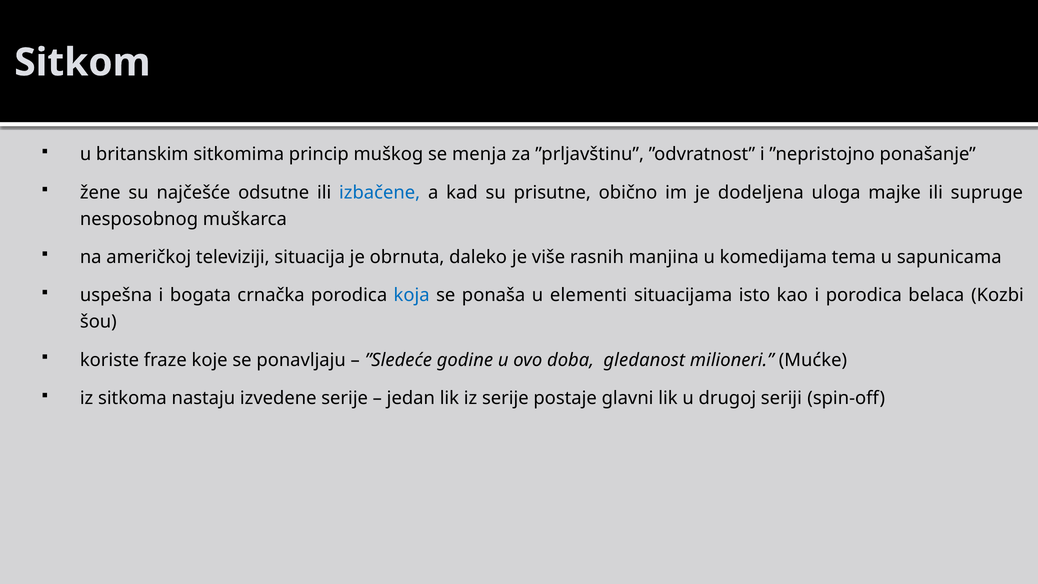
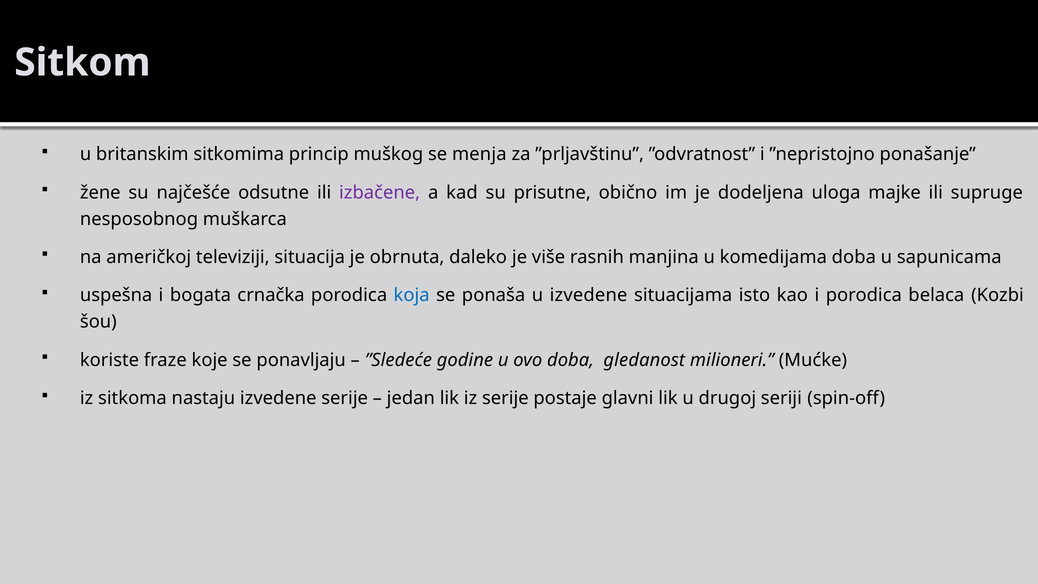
izbačene colour: blue -> purple
komedijama tema: tema -> doba
u elementi: elementi -> izvedene
